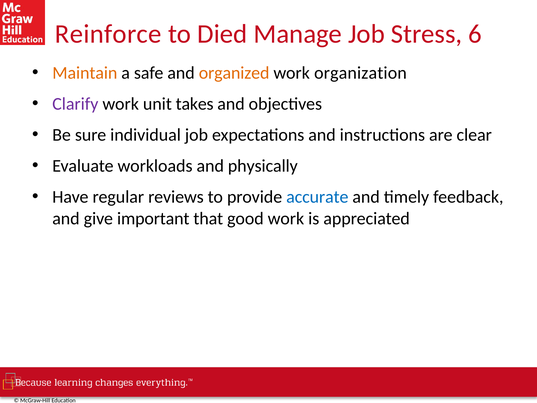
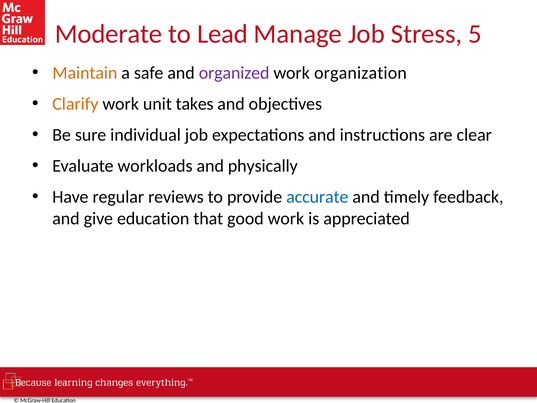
Reinforce: Reinforce -> Moderate
Died: Died -> Lead
6: 6 -> 5
organized colour: orange -> purple
Clarify colour: purple -> orange
give important: important -> education
